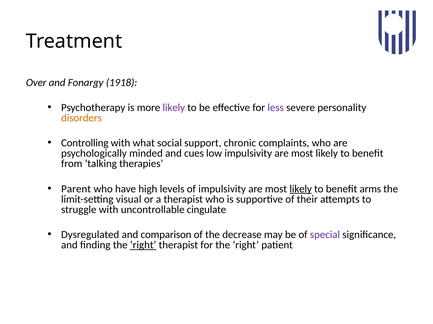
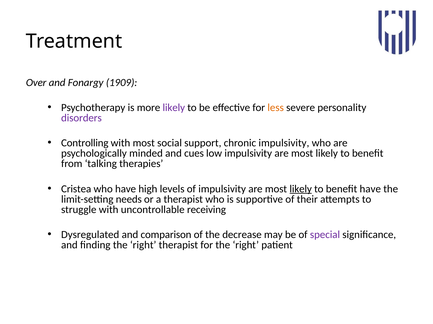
1918: 1918 -> 1909
less colour: purple -> orange
disorders colour: orange -> purple
with what: what -> most
chronic complaints: complaints -> impulsivity
Parent: Parent -> Cristea
benefit arms: arms -> have
visual: visual -> needs
cingulate: cingulate -> receiving
right at (143, 246) underline: present -> none
